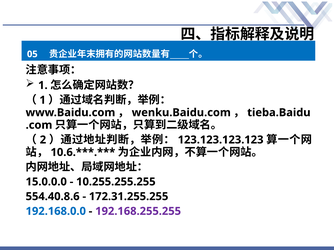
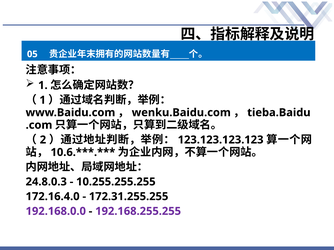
15.0.0.0: 15.0.0.0 -> 24.8.0.3
554.40.8.6: 554.40.8.6 -> 172.16.4.0
192.168.0.0 colour: blue -> purple
